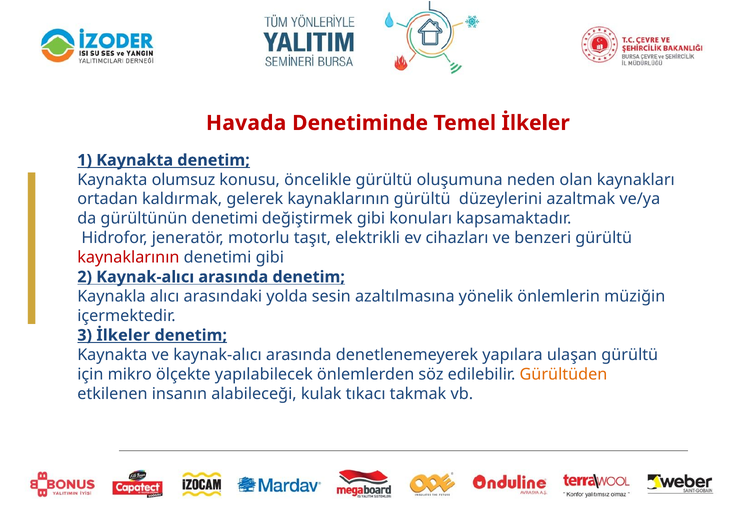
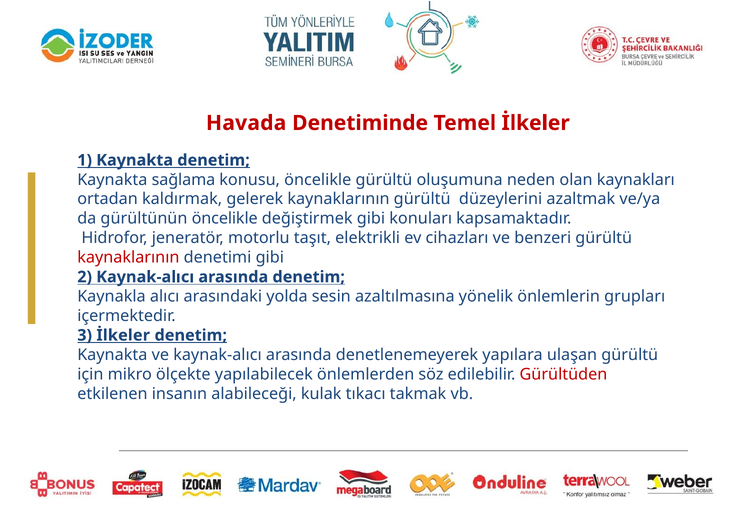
olumsuz: olumsuz -> sağlama
gürültünün denetimi: denetimi -> öncelikle
müziğin: müziğin -> grupları
Gürültüden colour: orange -> red
